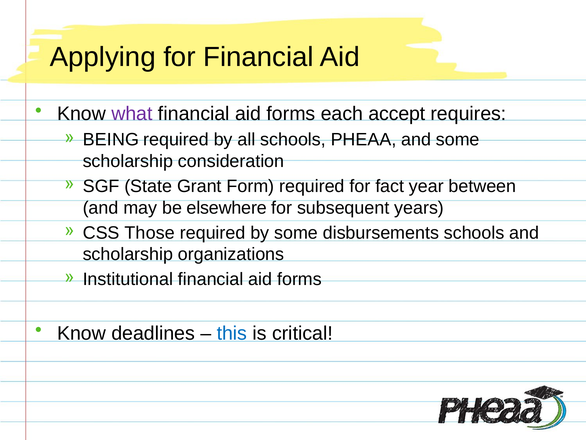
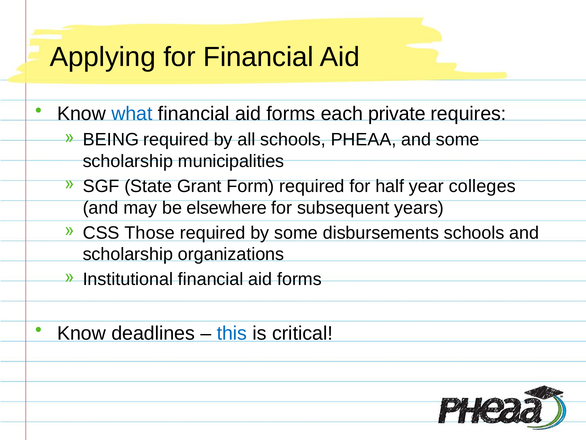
what colour: purple -> blue
accept: accept -> private
consideration: consideration -> municipalities
fact: fact -> half
between: between -> colleges
